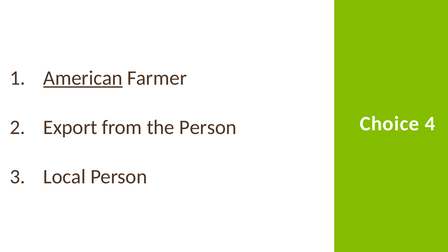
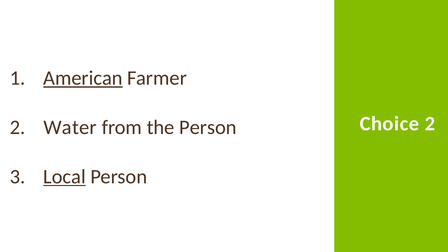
Choice 4: 4 -> 2
Export: Export -> Water
Local underline: none -> present
